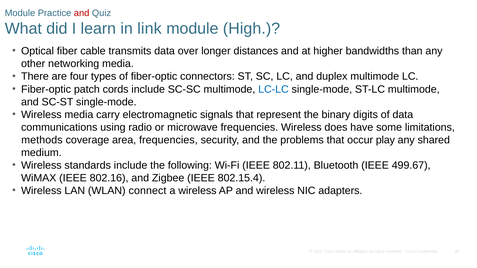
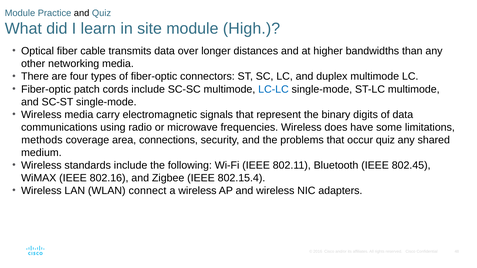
and at (82, 13) colour: red -> black
link: link -> site
area frequencies: frequencies -> connections
occur play: play -> quiz
499.67: 499.67 -> 802.45
